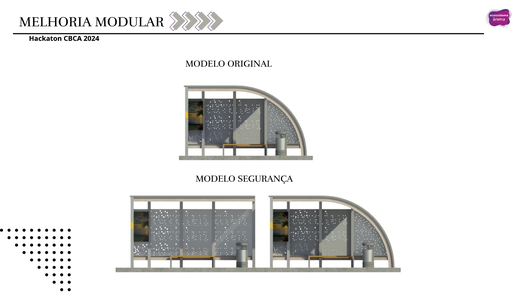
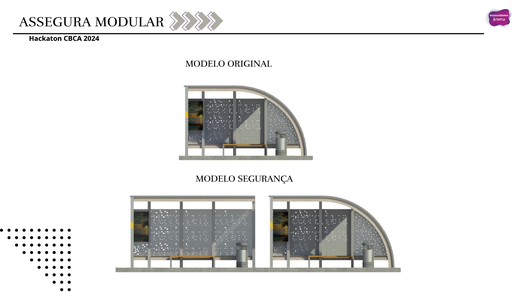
MELHORIA: MELHORIA -> ASSEGURA
